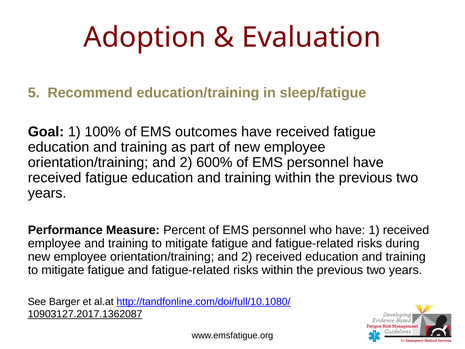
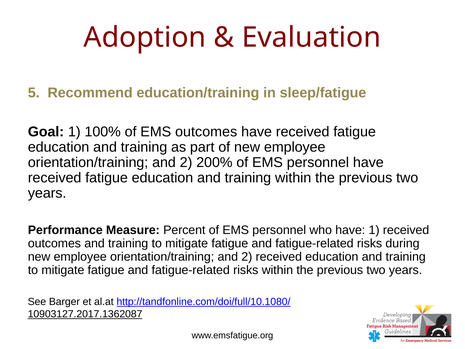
600%: 600% -> 200%
employee at (54, 243): employee -> outcomes
